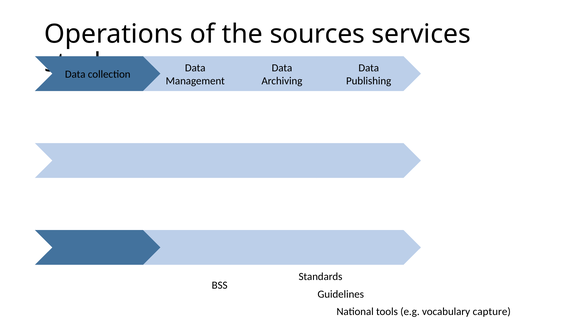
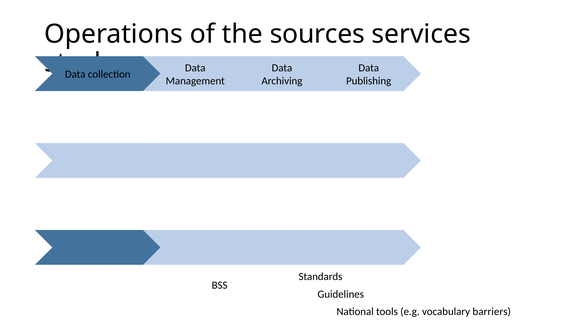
capture: capture -> barriers
